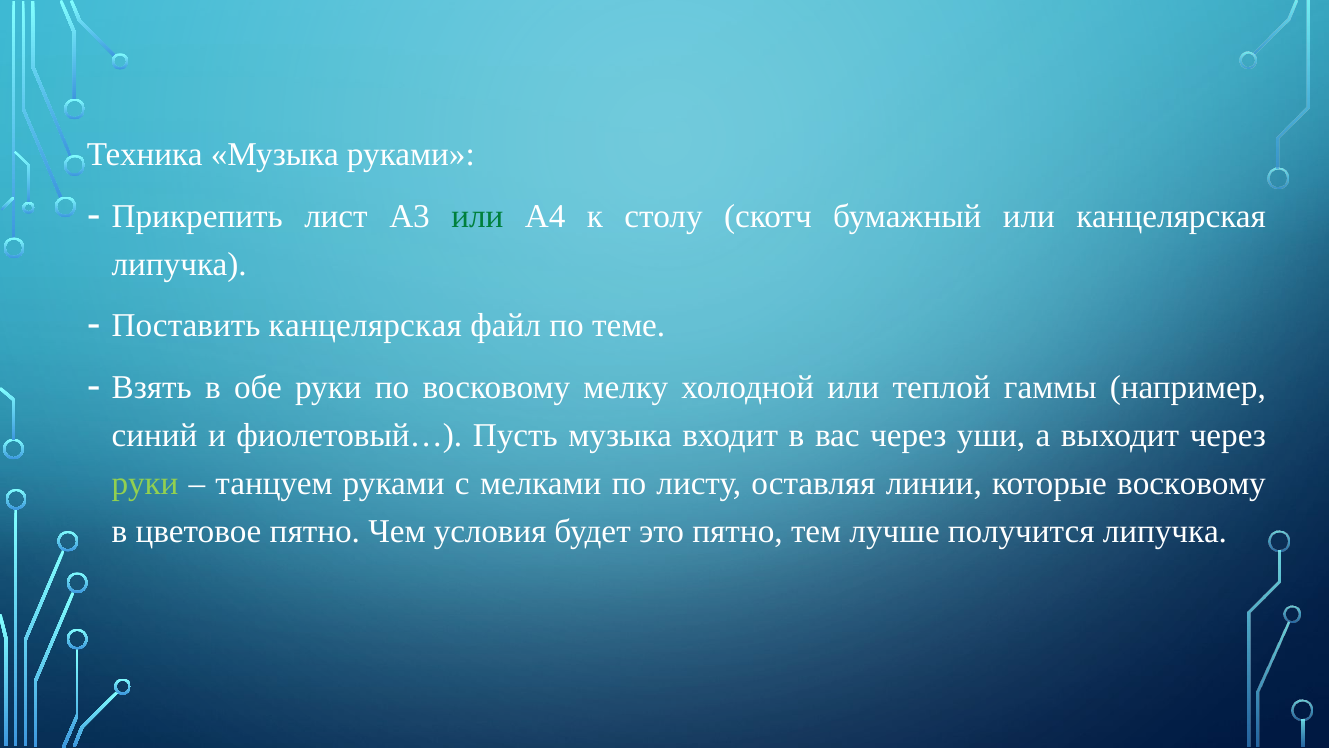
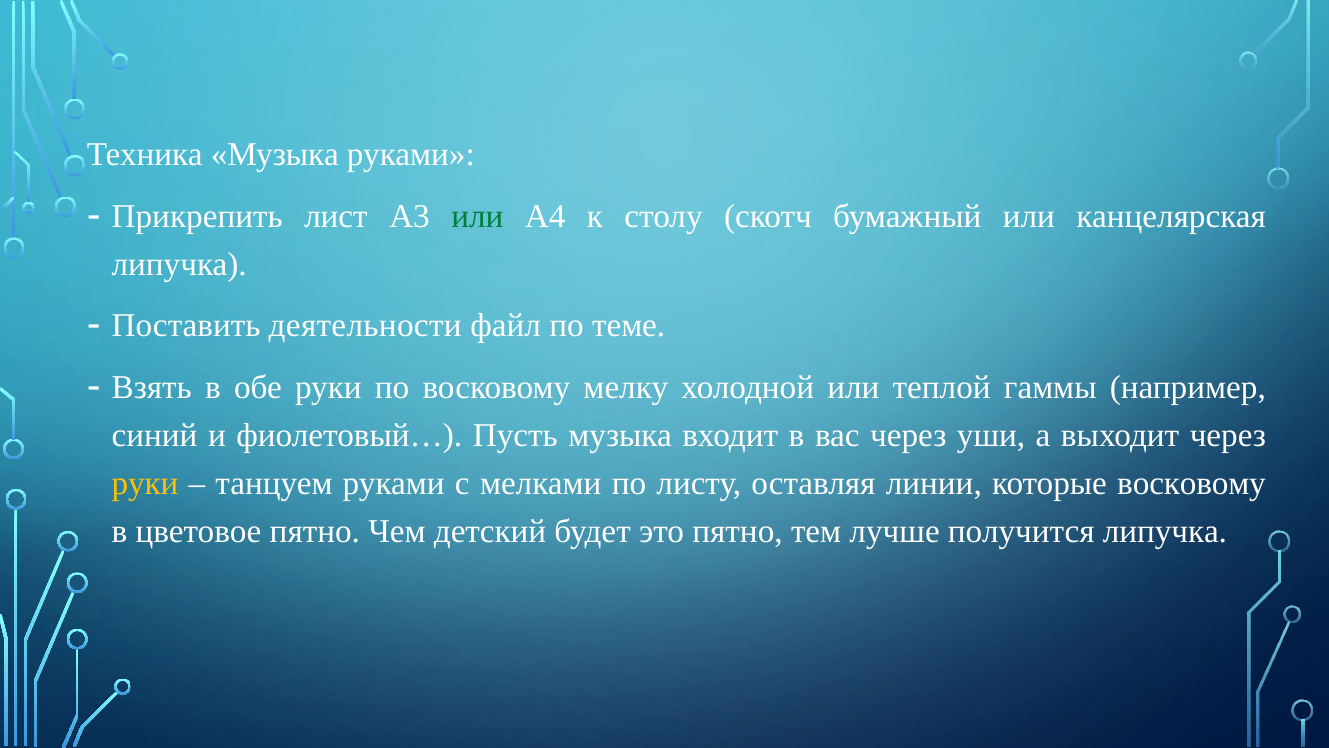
Поставить канцелярская: канцелярская -> деятельности
руки at (145, 483) colour: light green -> yellow
условия: условия -> детский
